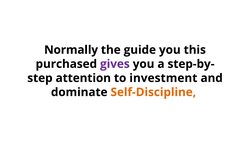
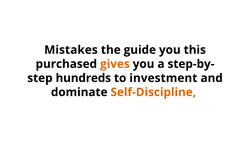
Normally: Normally -> Mistakes
gives colour: purple -> orange
attention: attention -> hundreds
